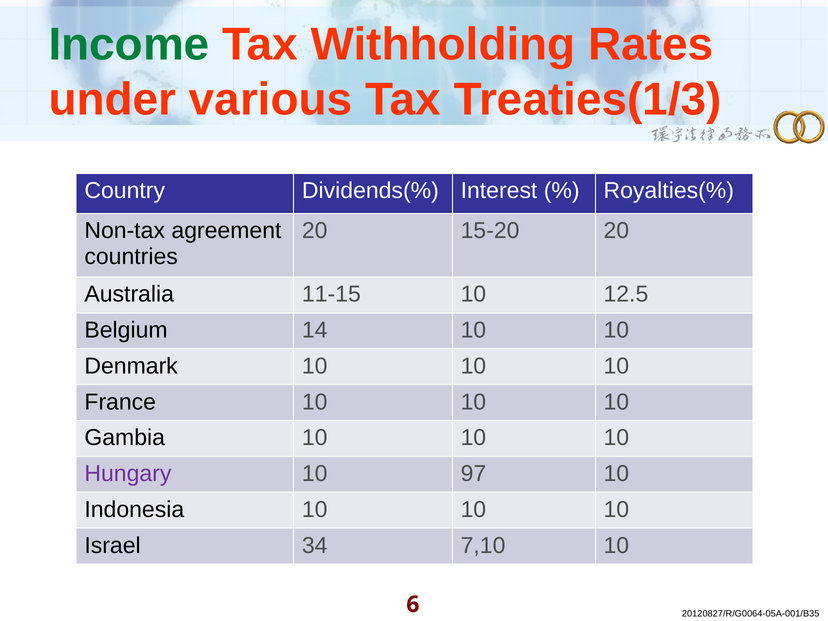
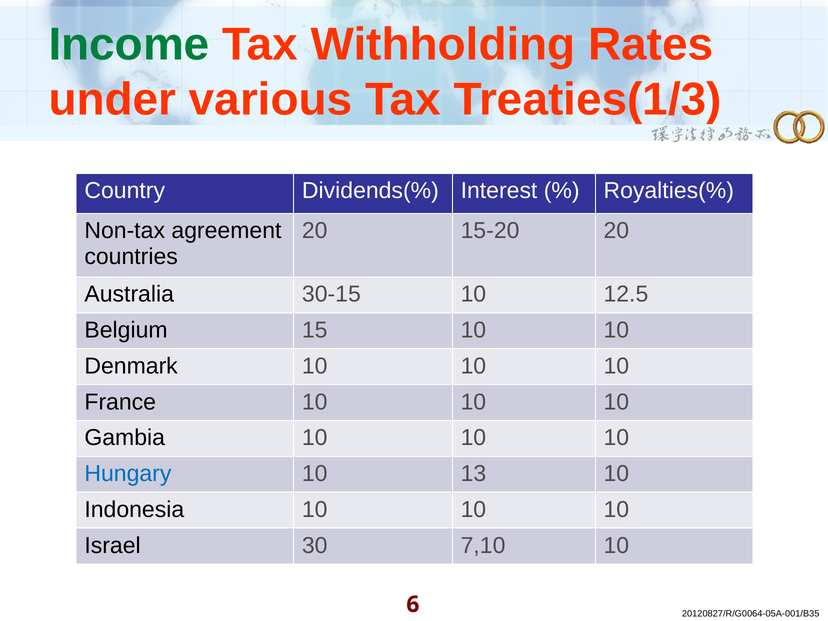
11-15: 11-15 -> 30-15
14: 14 -> 15
Hungary colour: purple -> blue
97: 97 -> 13
34: 34 -> 30
